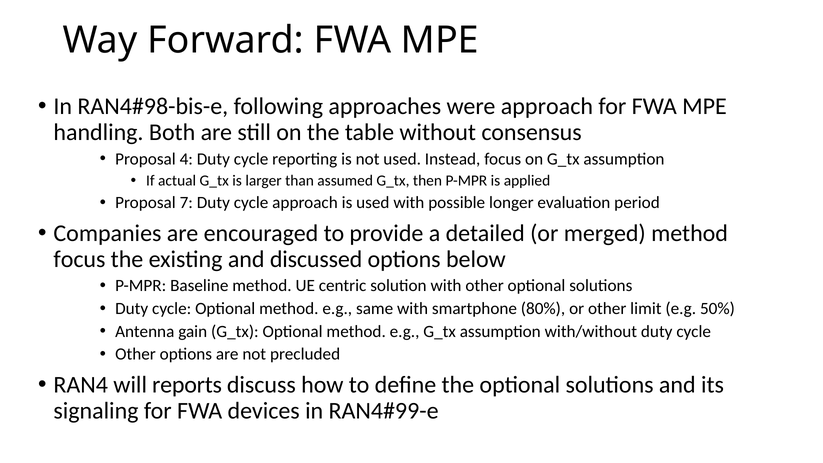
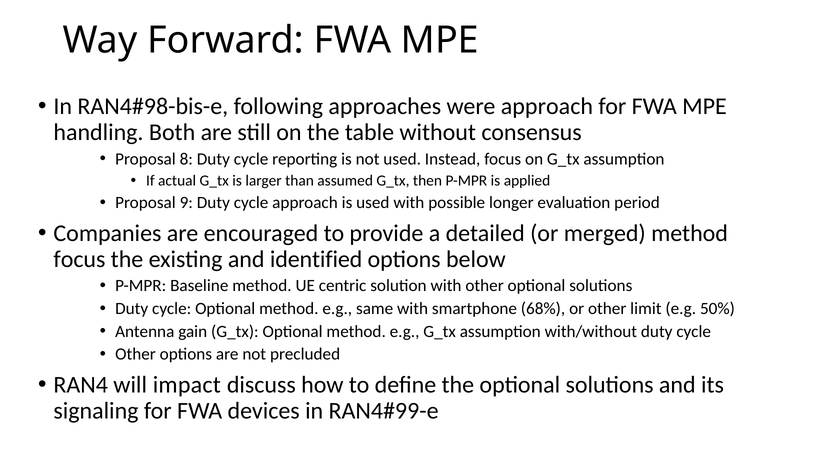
4: 4 -> 8
7: 7 -> 9
discussed: discussed -> identified
80%: 80% -> 68%
reports: reports -> impact
